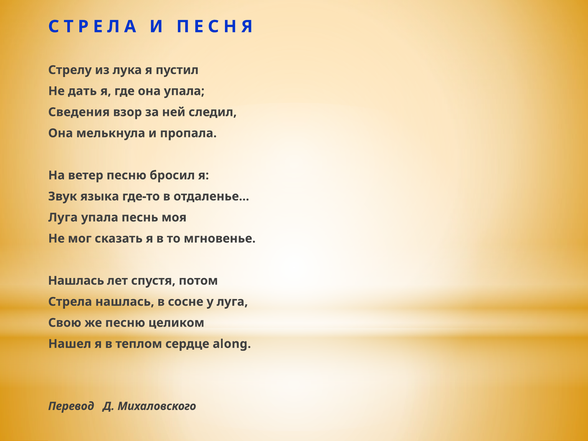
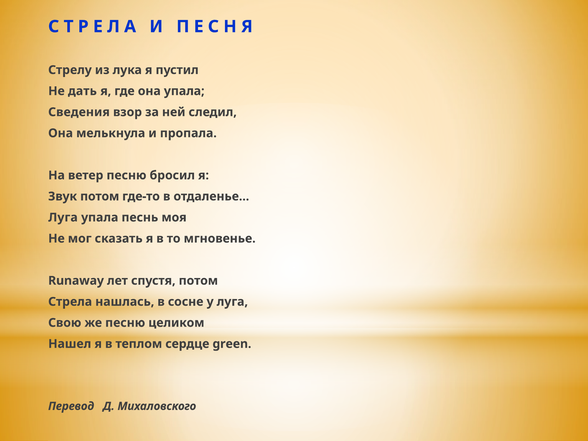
Звук языка: языка -> потом
Нашлась at (76, 281): Нашлась -> Runaway
along: along -> green
